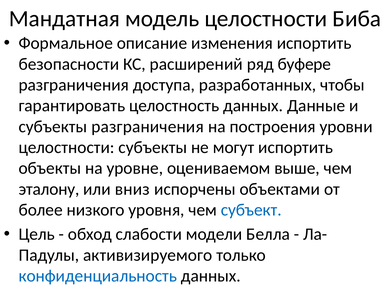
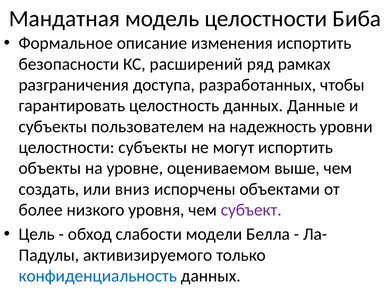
буфере: буфере -> рамках
субъекты разграничения: разграничения -> пользователем
построения: построения -> надежность
эталону: эталону -> создать
субъект colour: blue -> purple
